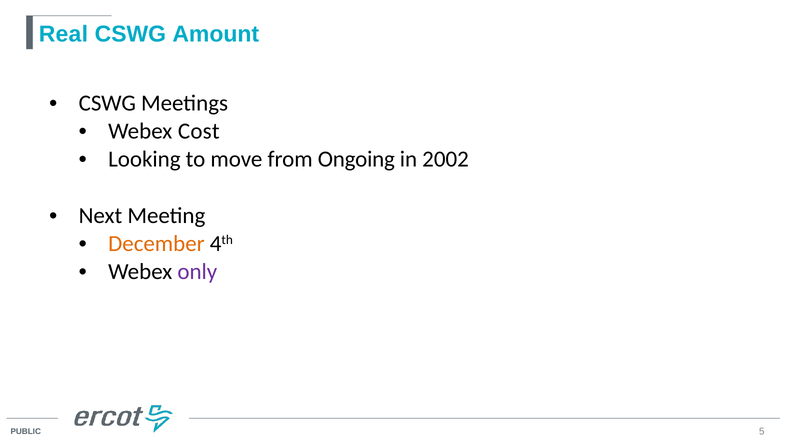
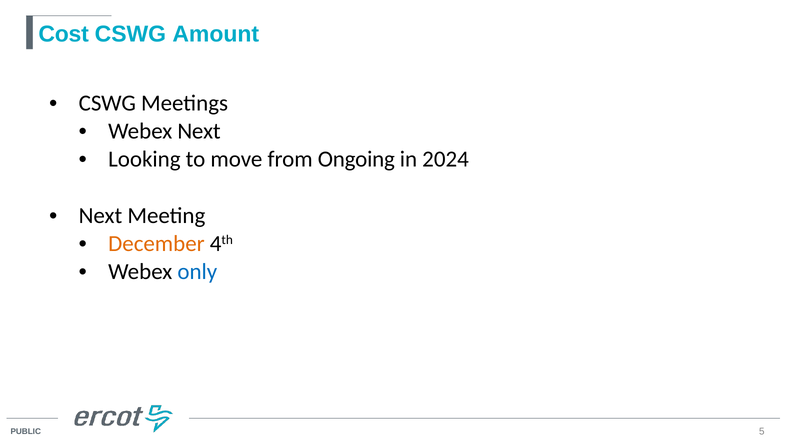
Real: Real -> Cost
Webex Cost: Cost -> Next
2002: 2002 -> 2024
only colour: purple -> blue
